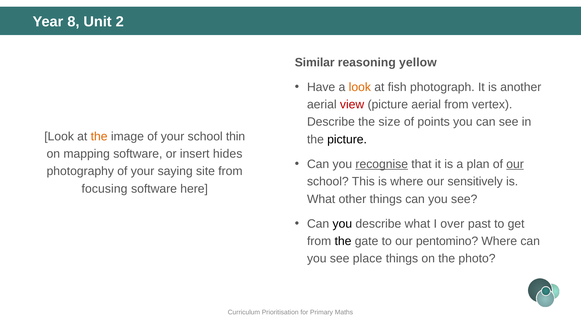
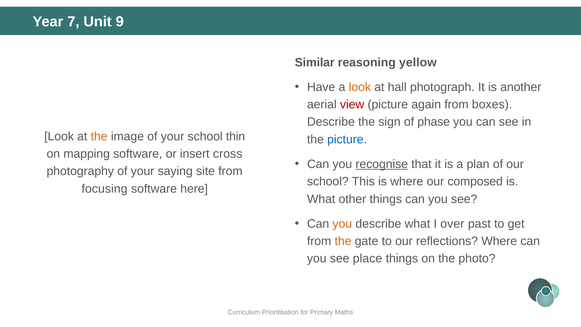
8: 8 -> 7
2: 2 -> 9
fish: fish -> hall
picture aerial: aerial -> again
vertex: vertex -> boxes
size: size -> sign
points: points -> phase
picture at (347, 139) colour: black -> blue
hides: hides -> cross
our at (515, 164) underline: present -> none
sensitively: sensitively -> composed
you at (342, 224) colour: black -> orange
the at (343, 241) colour: black -> orange
pentomino: pentomino -> reflections
